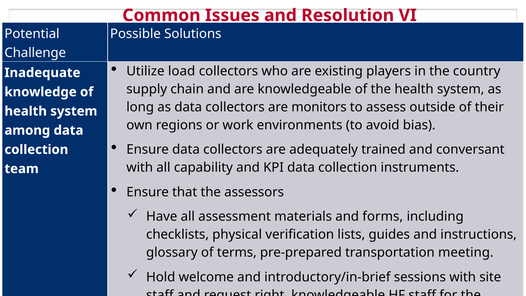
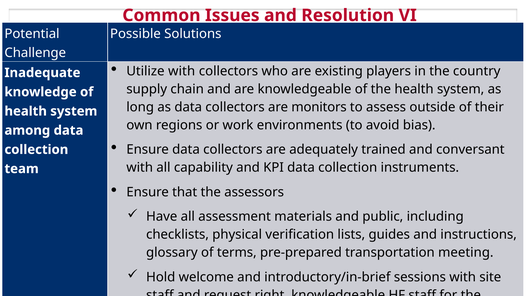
Utilize load: load -> with
forms: forms -> public
